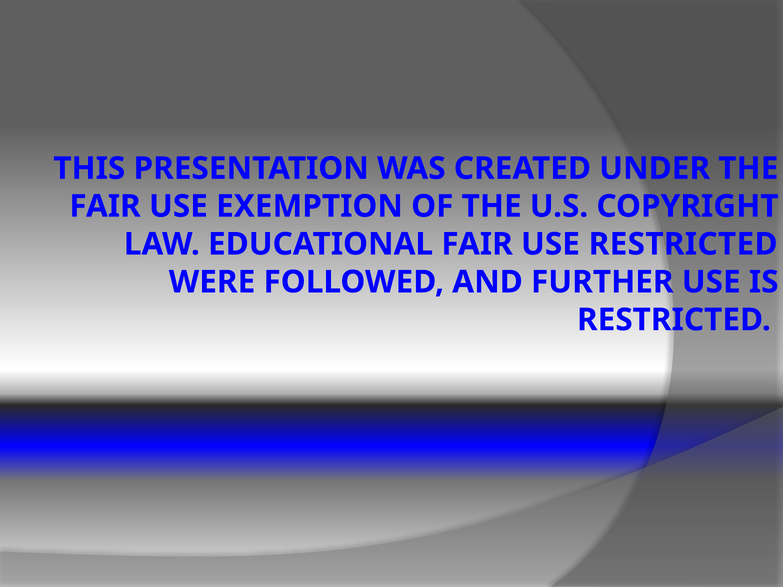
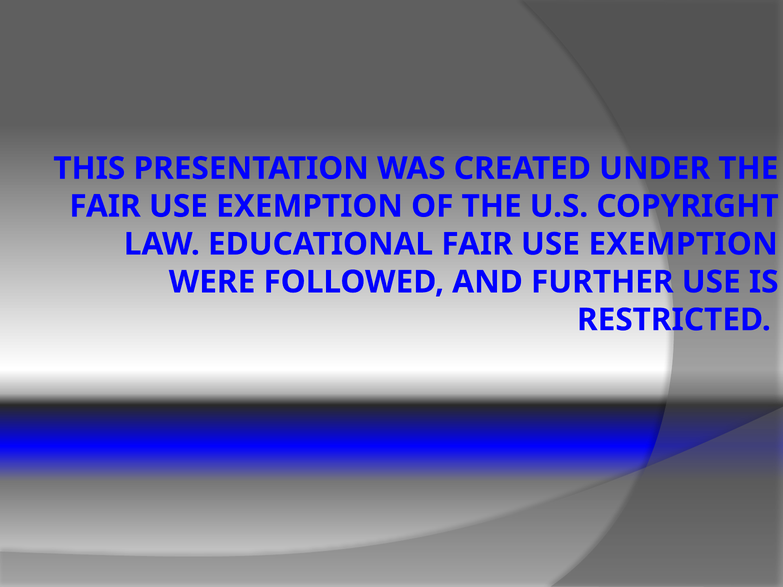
EDUCATIONAL FAIR USE RESTRICTED: RESTRICTED -> EXEMPTION
